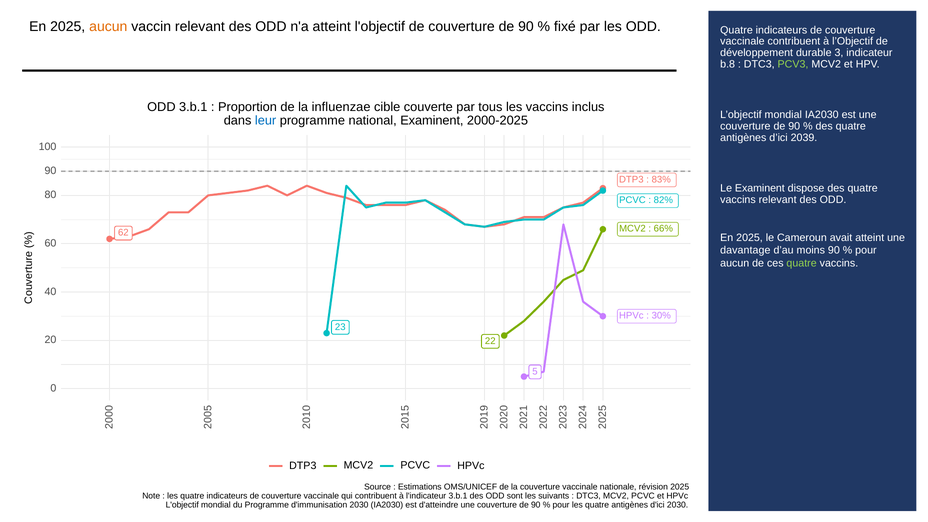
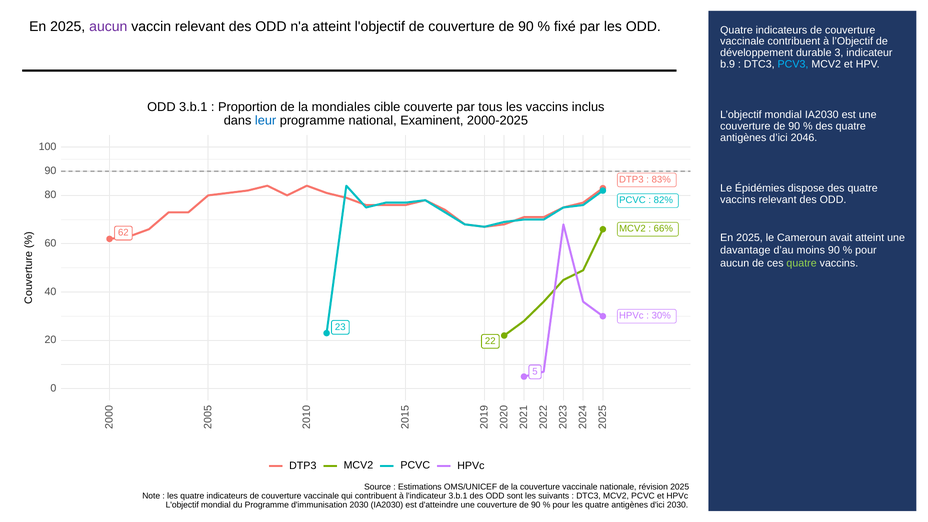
aucun at (108, 27) colour: orange -> purple
b.8: b.8 -> b.9
PCV3 colour: light green -> light blue
influenzae: influenzae -> mondiales
2039: 2039 -> 2046
Le Examinent: Examinent -> Épidémies
